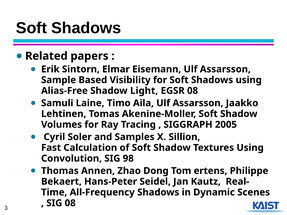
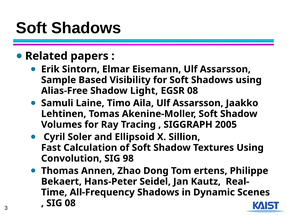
Samples: Samples -> Ellipsoid
